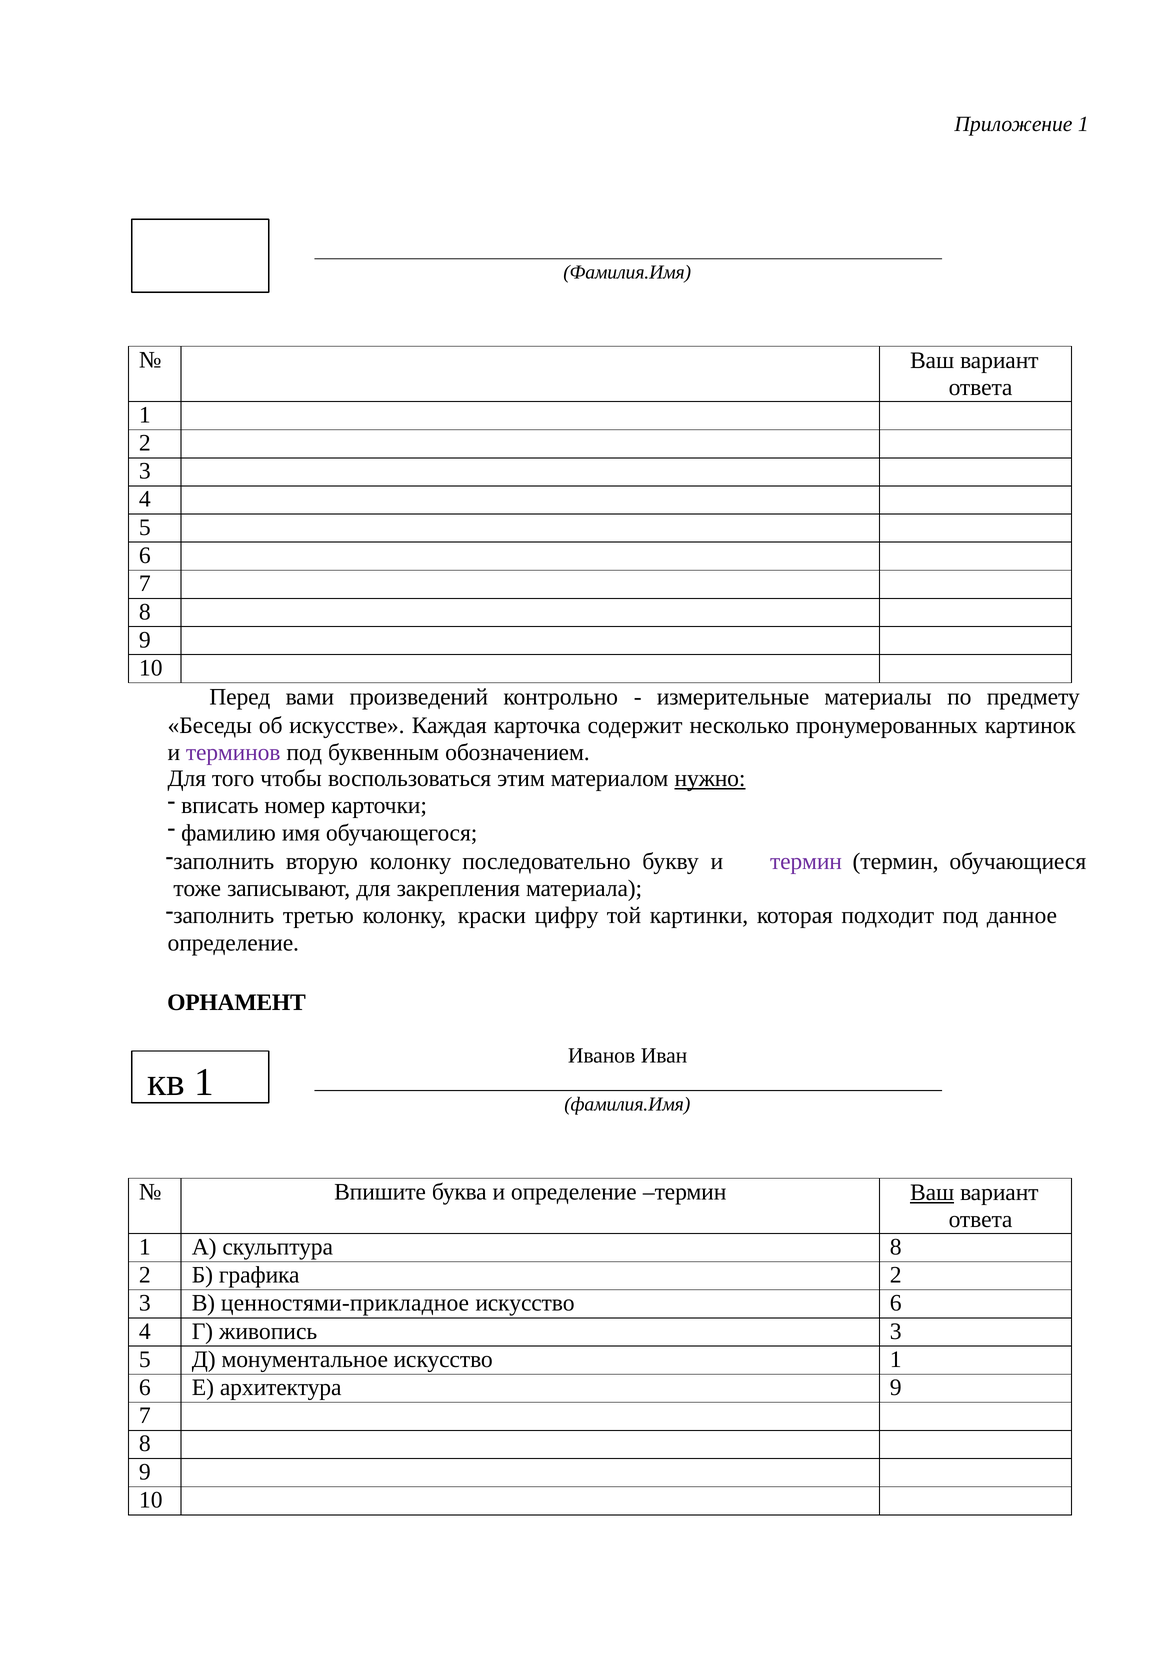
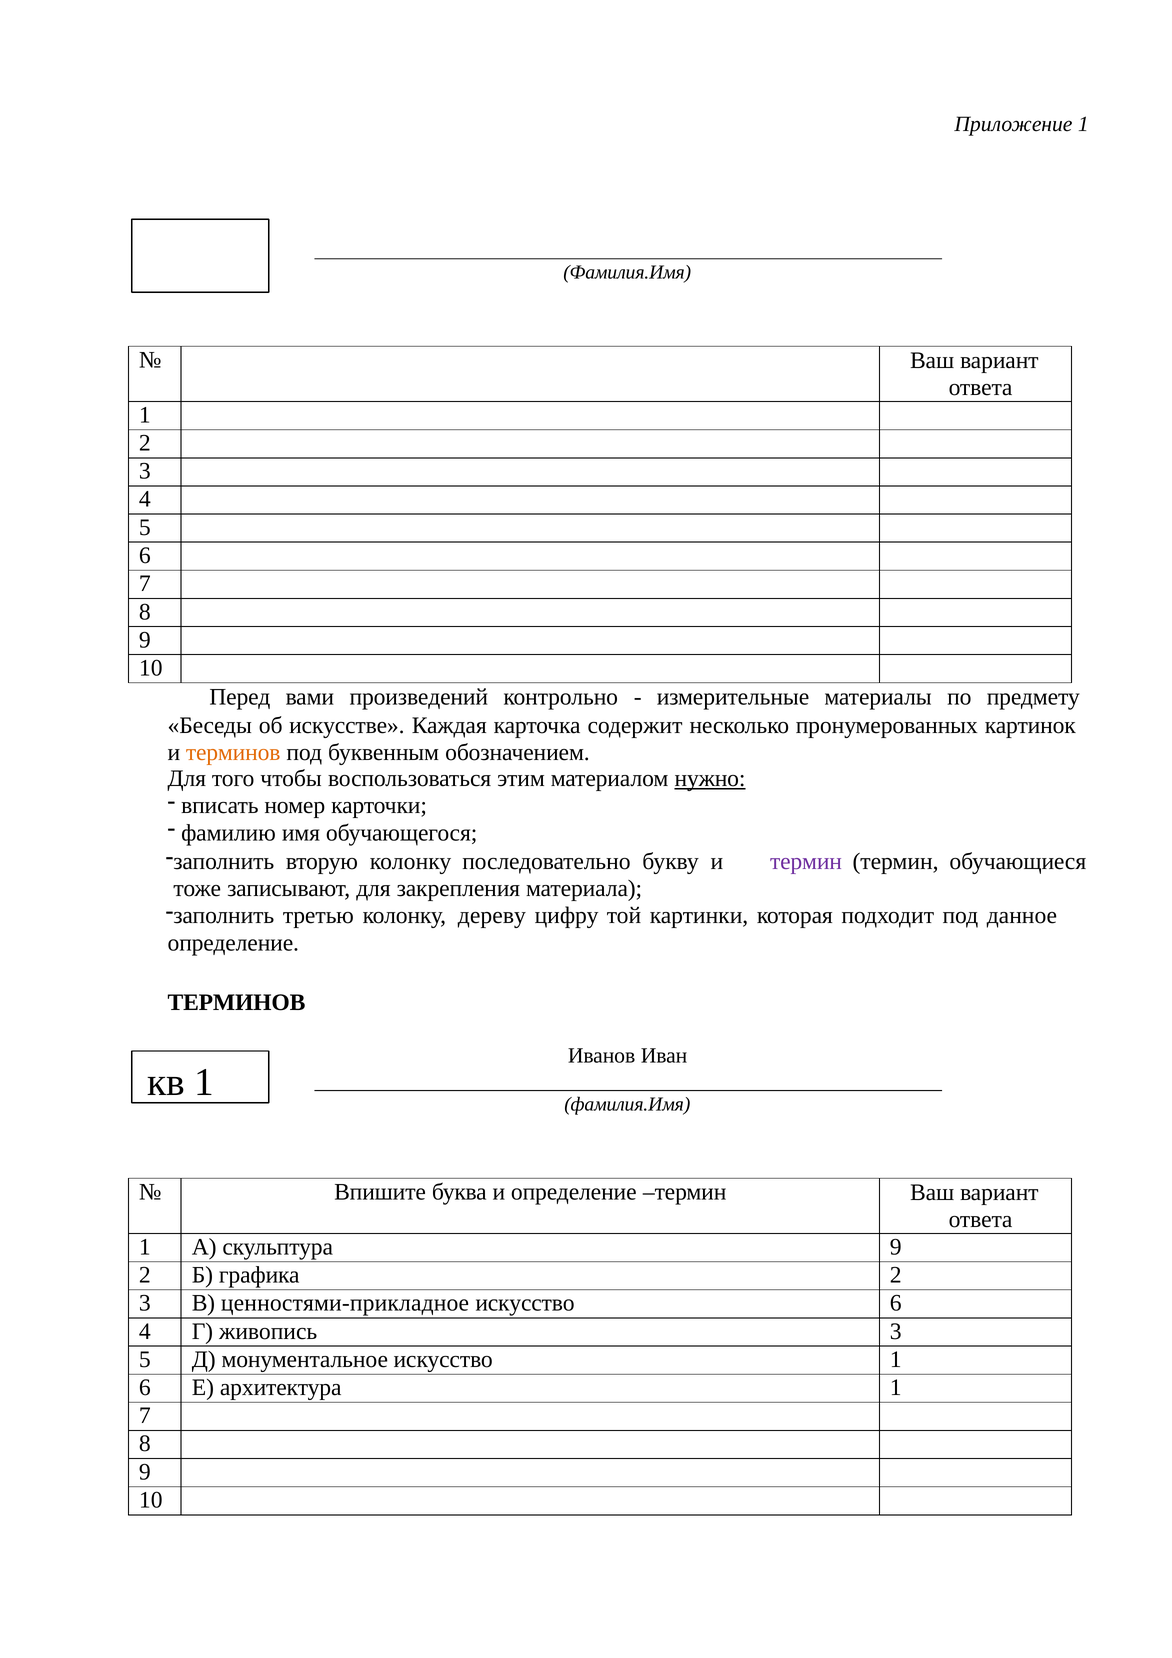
терминов at (233, 753) colour: purple -> orange
краски: краски -> дереву
ОРНАМЕНТ at (236, 1003): ОРНАМЕНТ -> ТЕРМИНОВ
Ваш at (932, 1193) underline: present -> none
скульптура 8: 8 -> 9
архитектура 9: 9 -> 1
